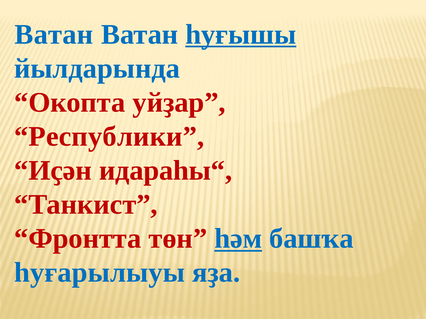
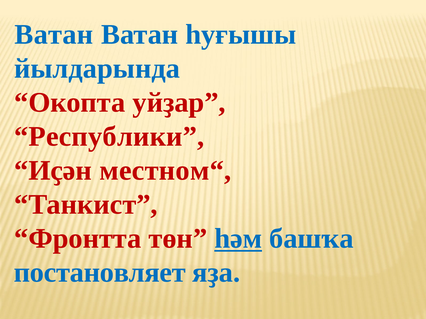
һуғышы underline: present -> none
идараһы“: идараһы“ -> местном“
һуғарылыуы: һуғарылыуы -> постановляет
